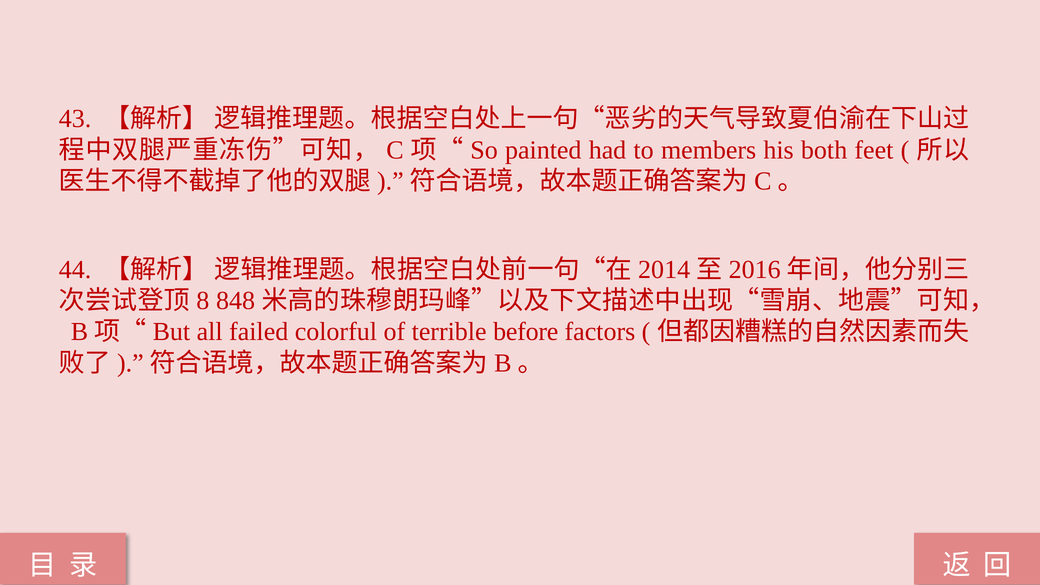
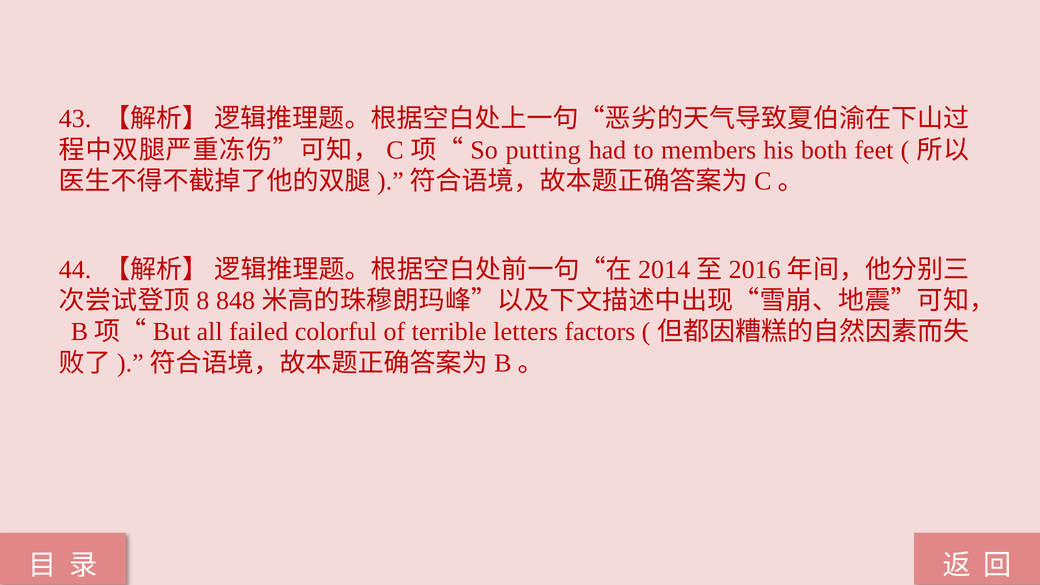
painted: painted -> putting
before: before -> letters
